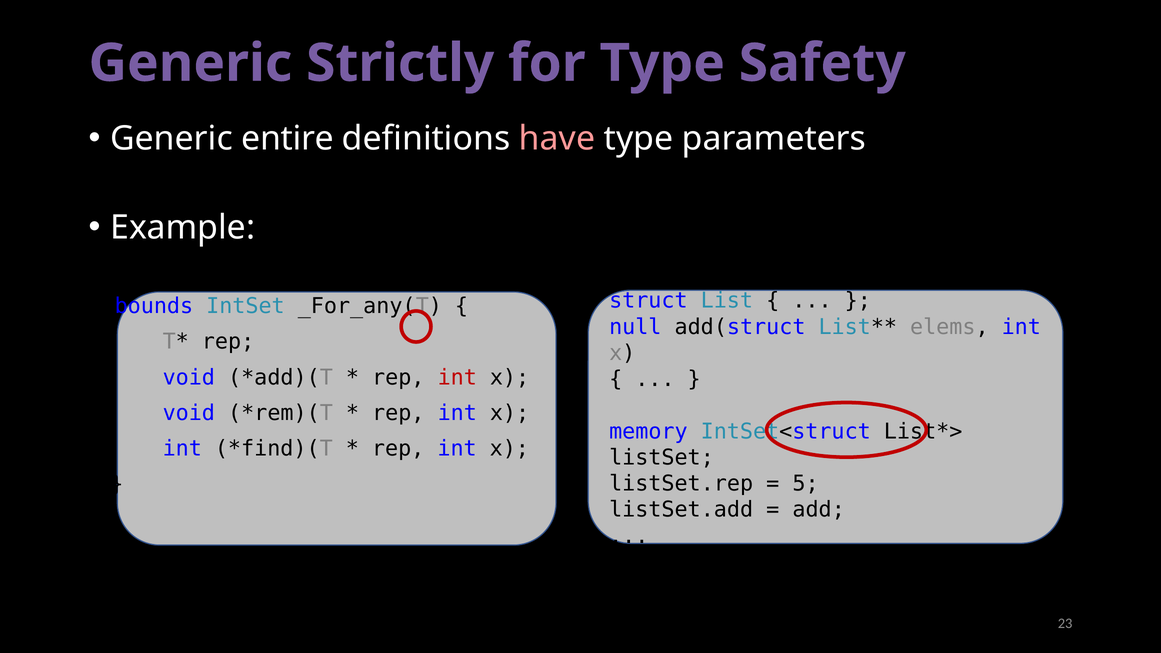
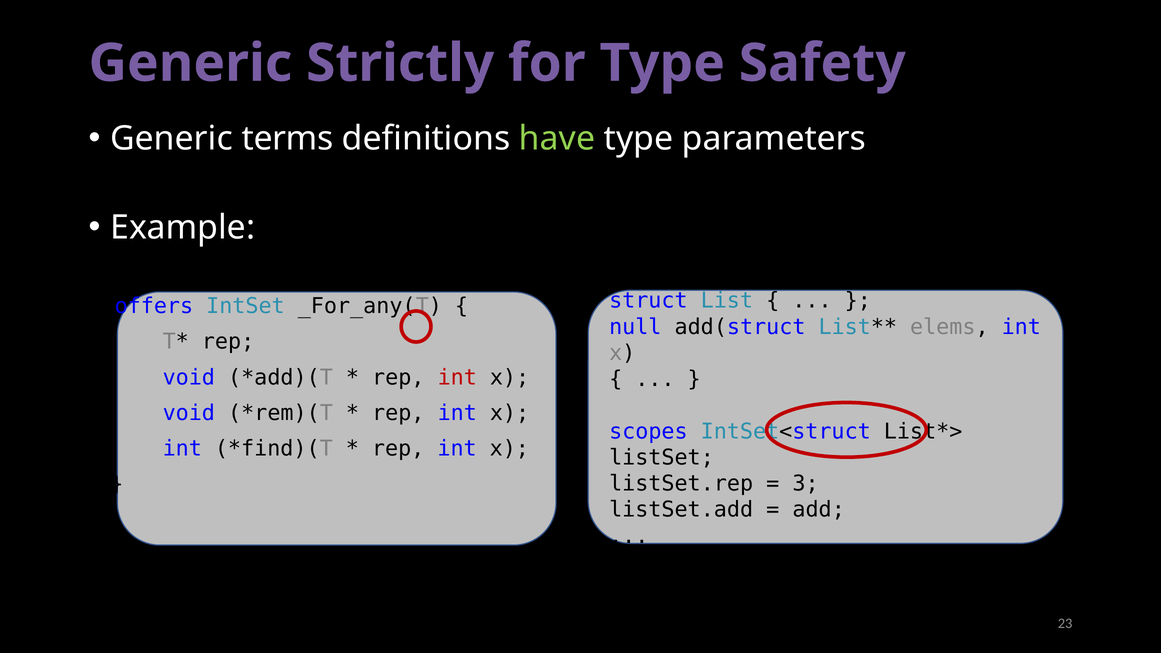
entire: entire -> terms
have colour: pink -> light green
bounds: bounds -> offers
memory: memory -> scopes
5: 5 -> 3
